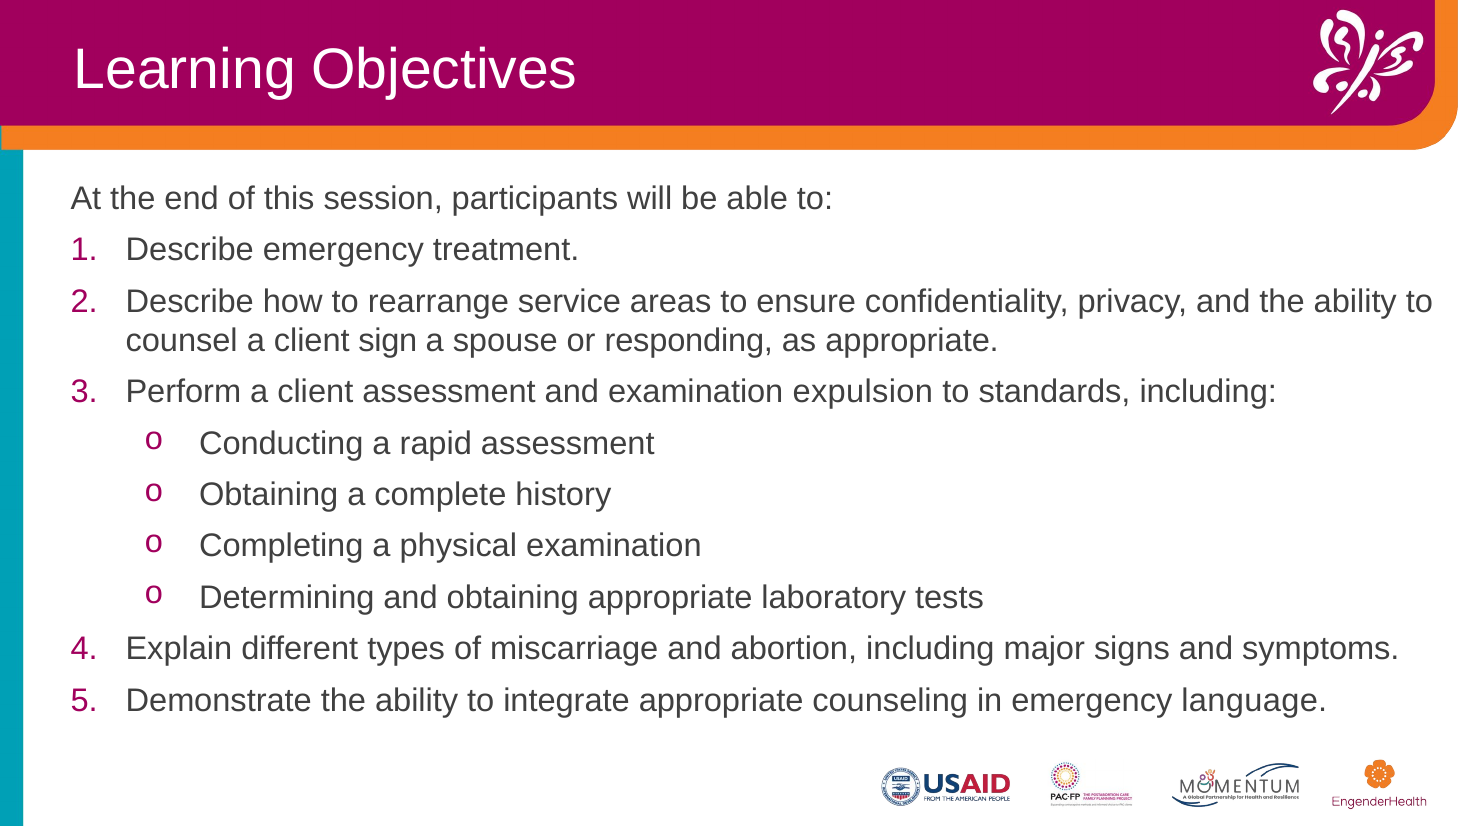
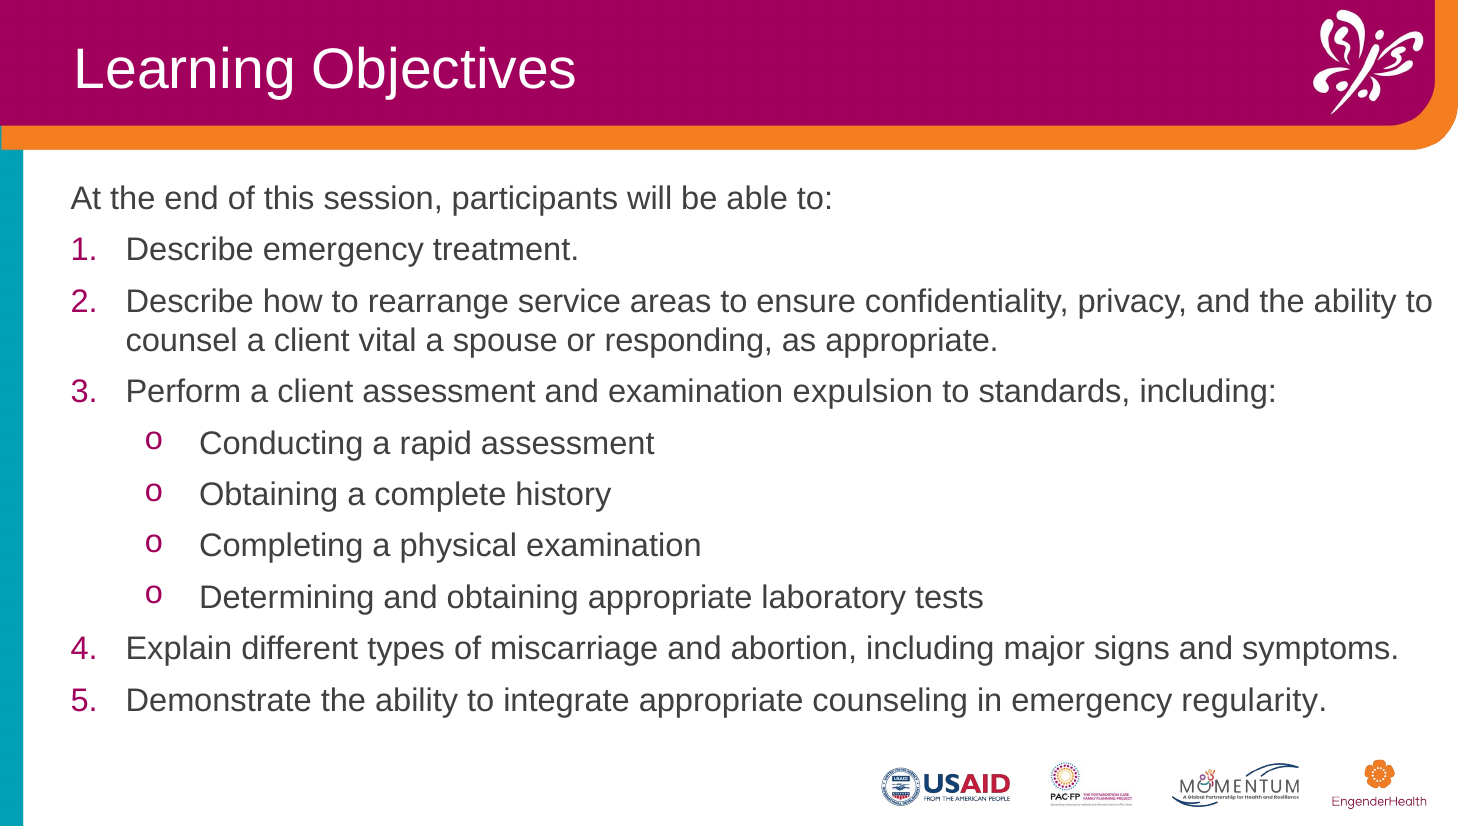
sign: sign -> vital
language: language -> regularity
